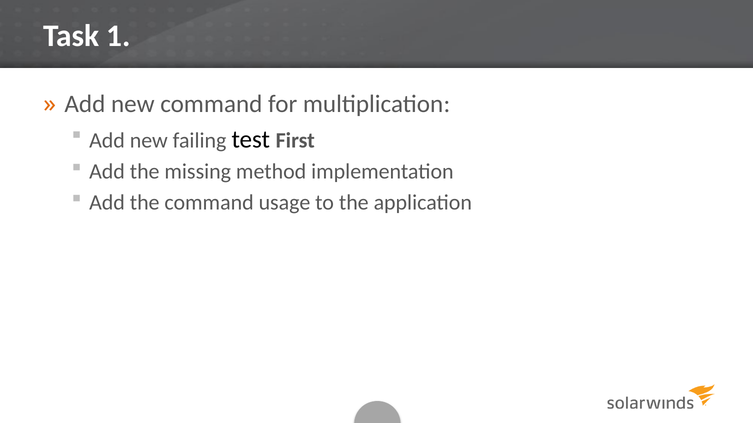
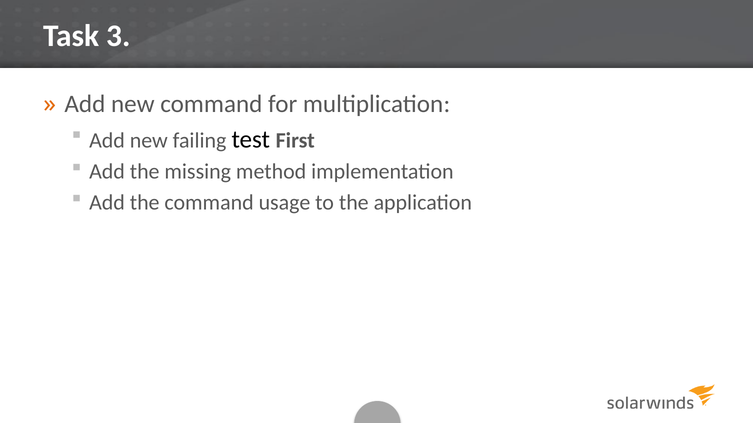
1: 1 -> 3
